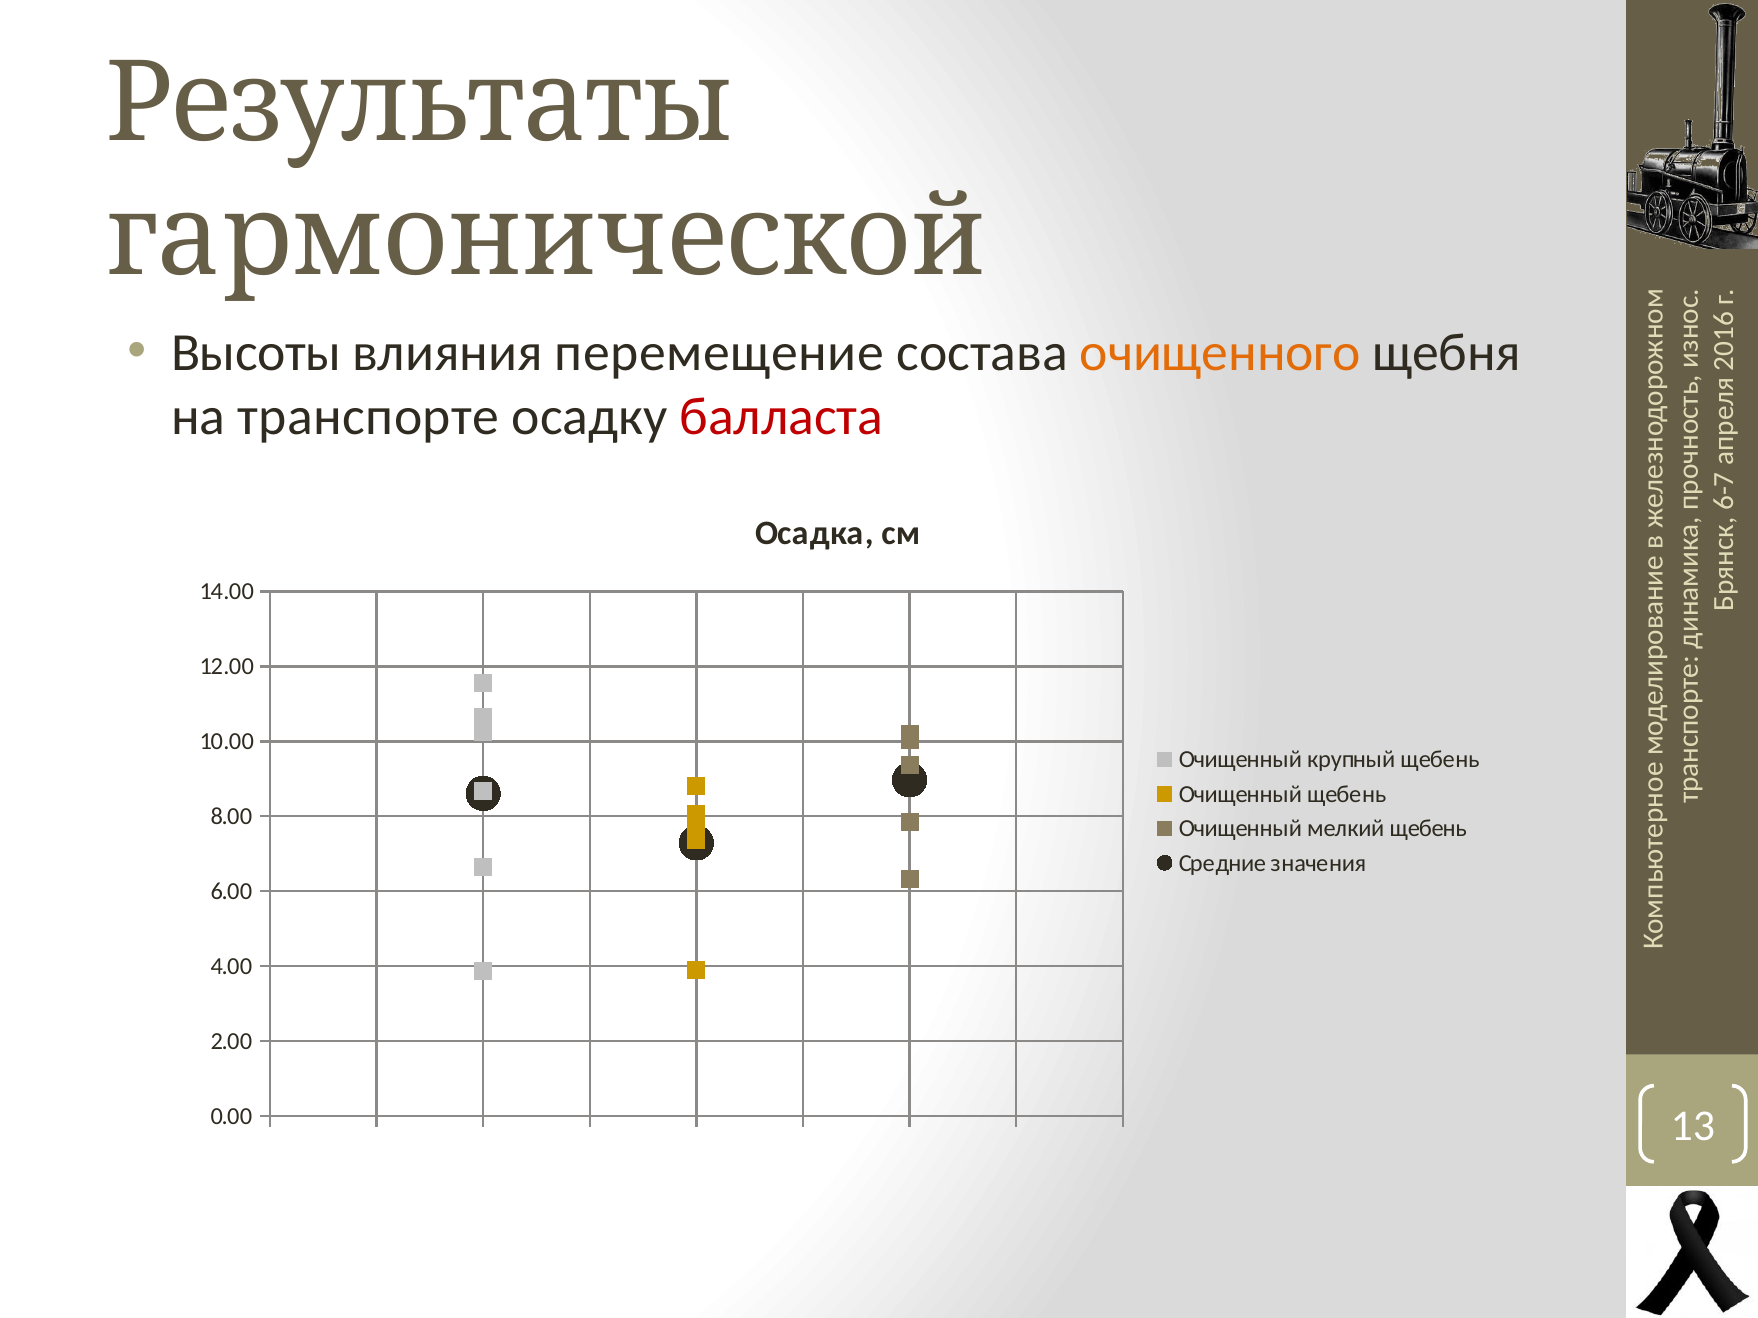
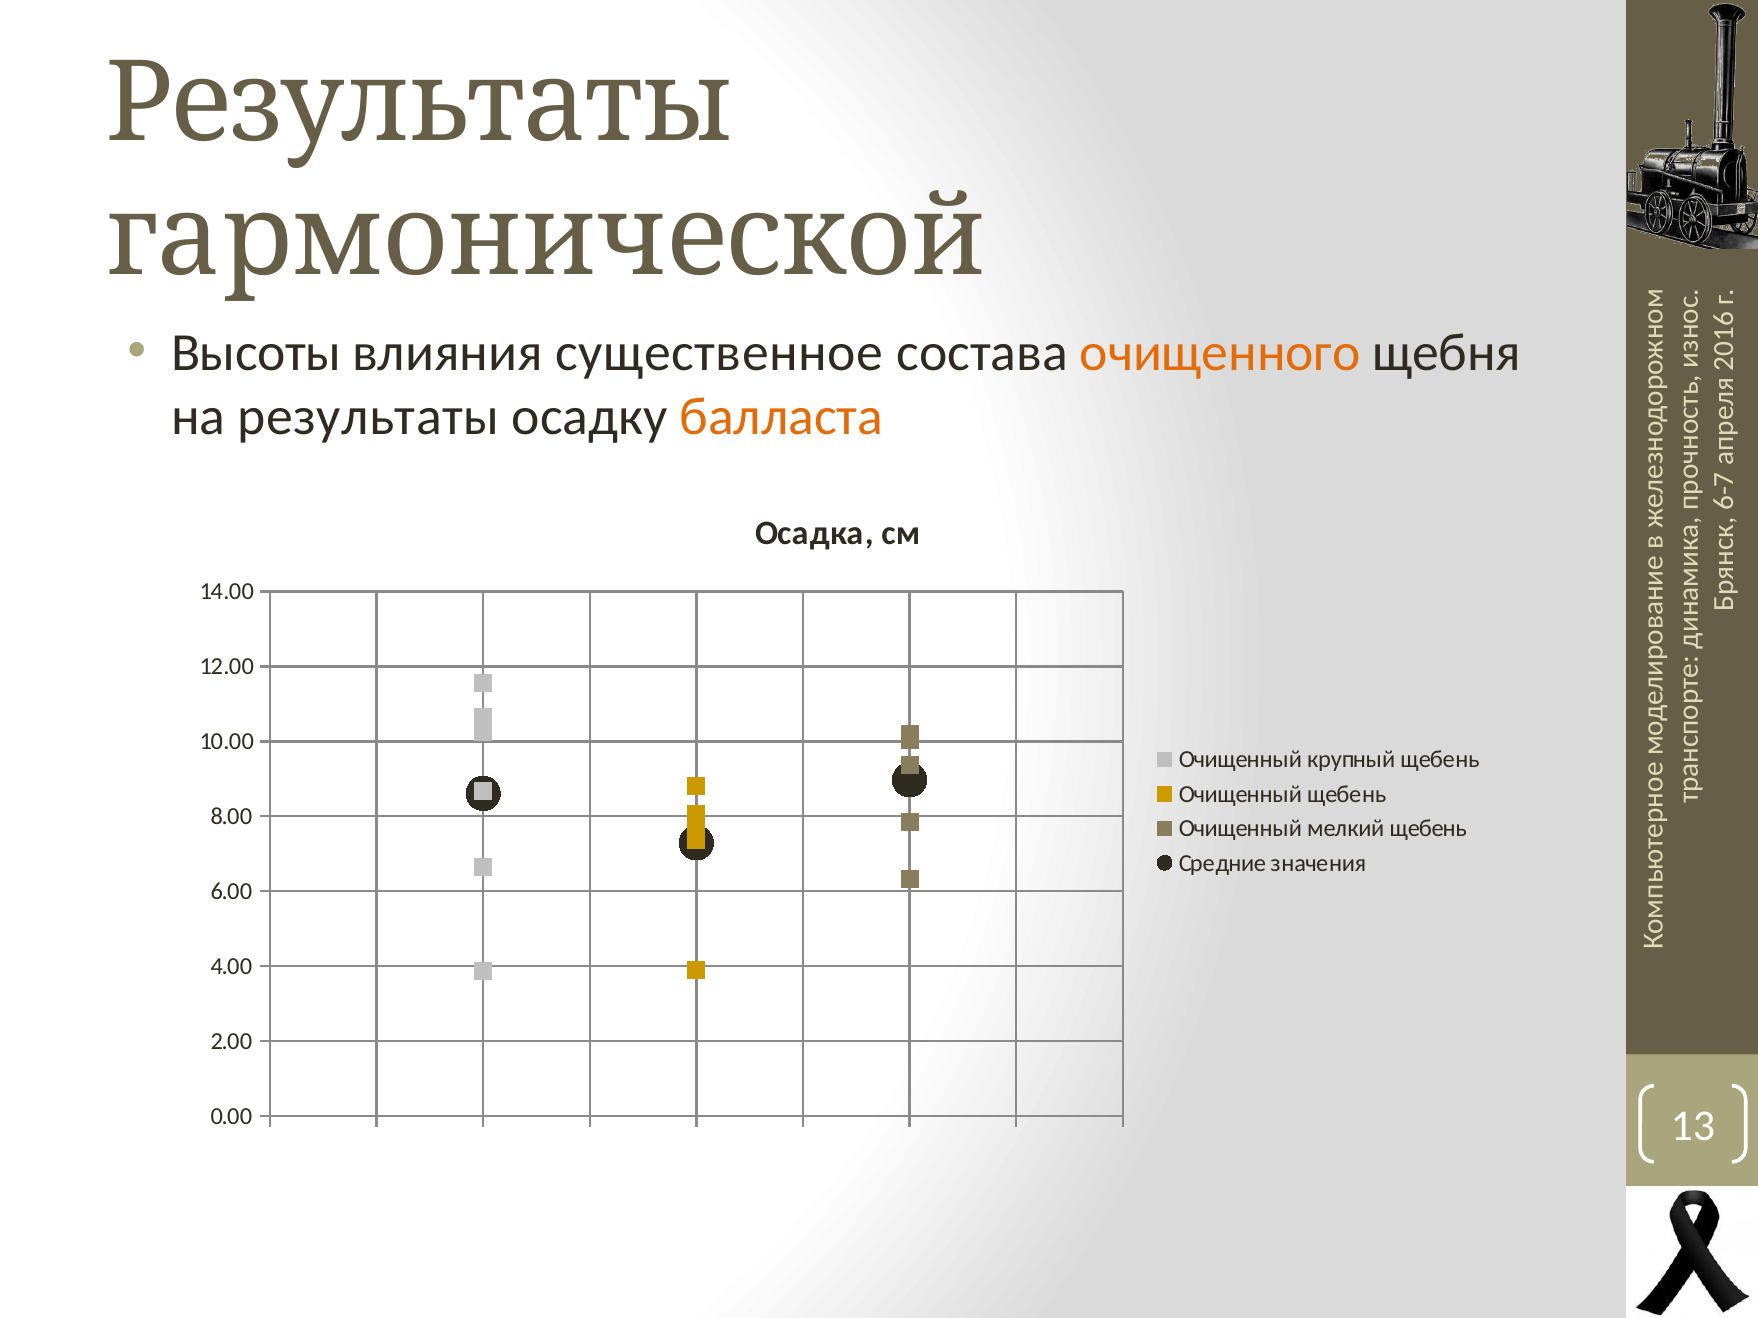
перемещение: перемещение -> существенное
на транспорте: транспорте -> результаты
балласта colour: red -> orange
